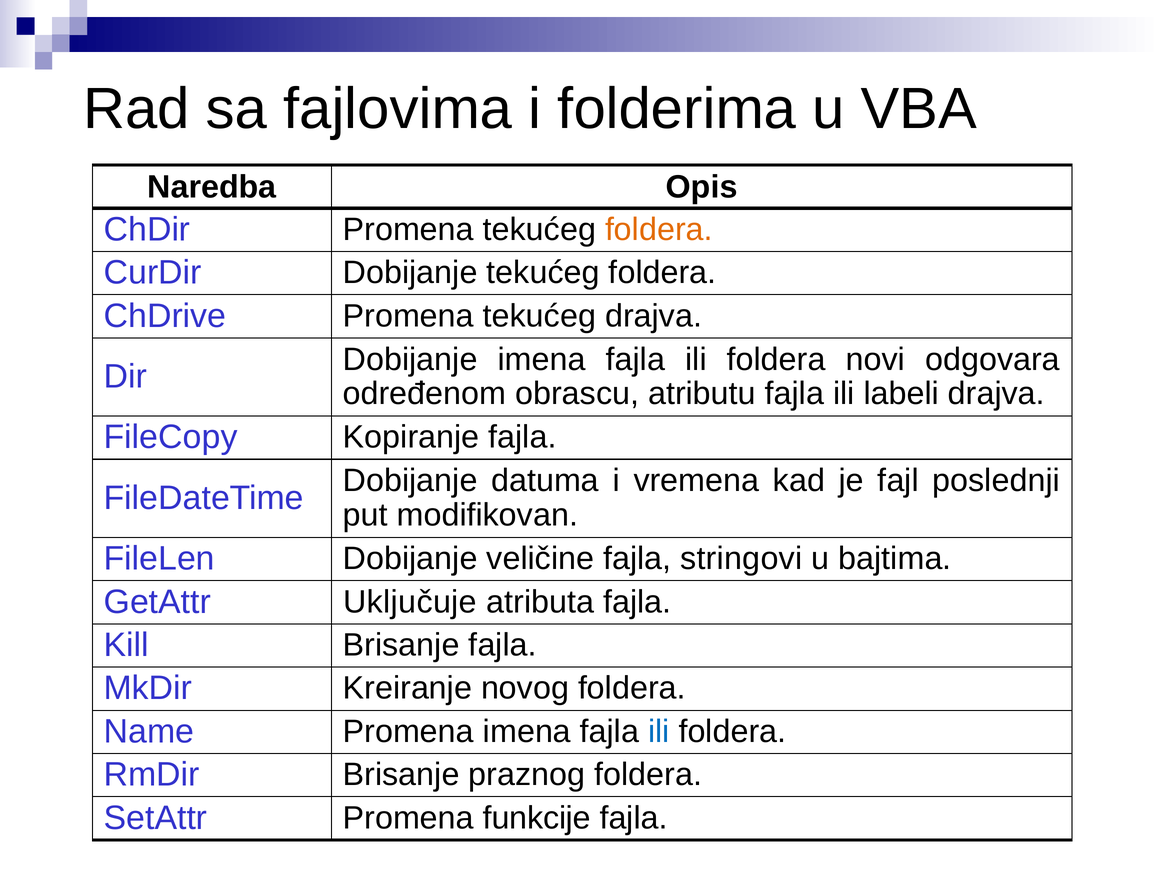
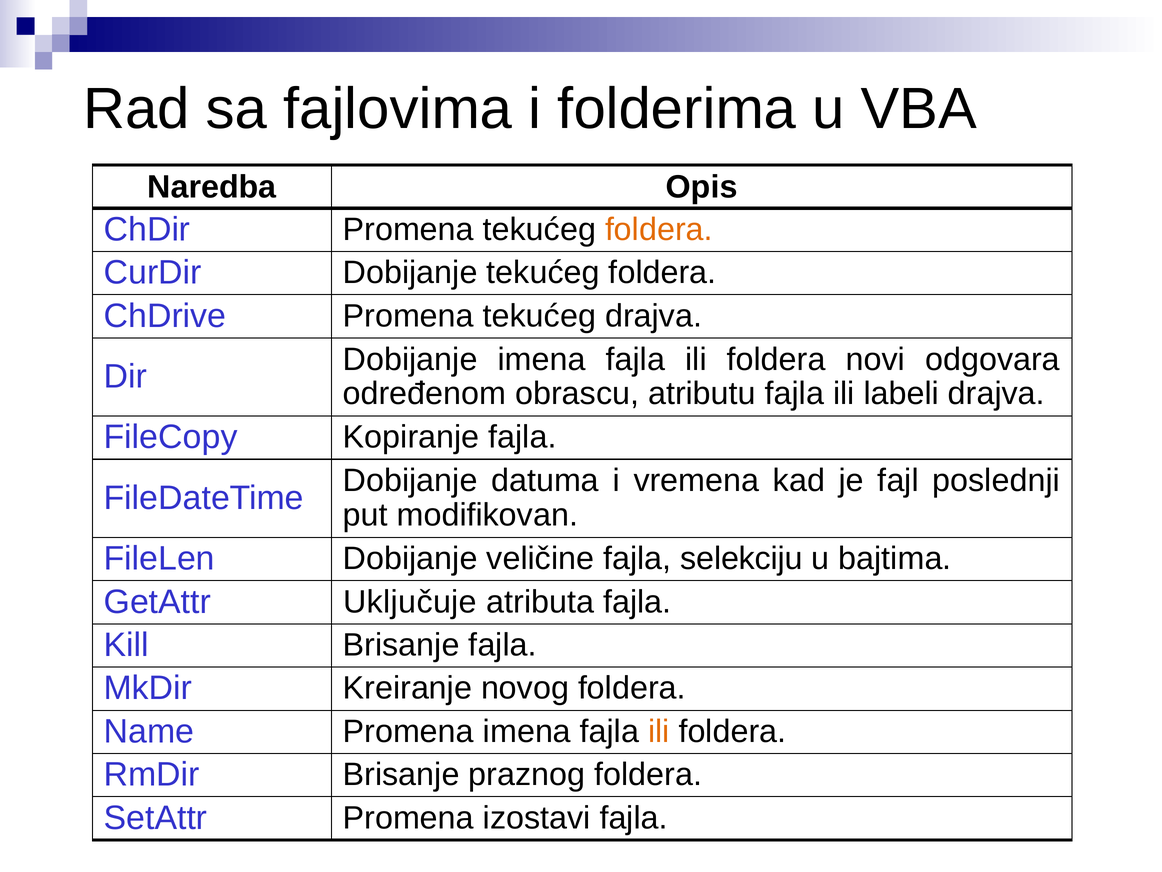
stringovi: stringovi -> selekciju
ili at (659, 731) colour: blue -> orange
funkcije: funkcije -> izostavi
